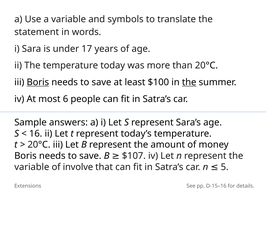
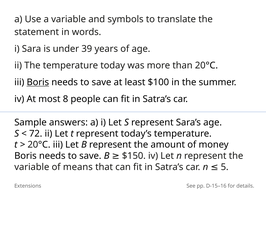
17: 17 -> 39
the at (189, 82) underline: present -> none
6: 6 -> 8
16: 16 -> 72
$107: $107 -> $150
involve: involve -> means
